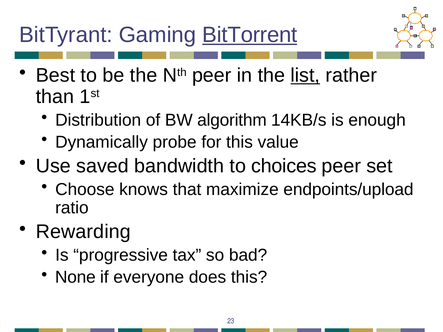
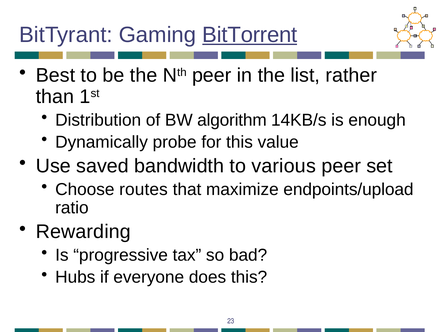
list underline: present -> none
choices: choices -> various
knows: knows -> routes
None: None -> Hubs
